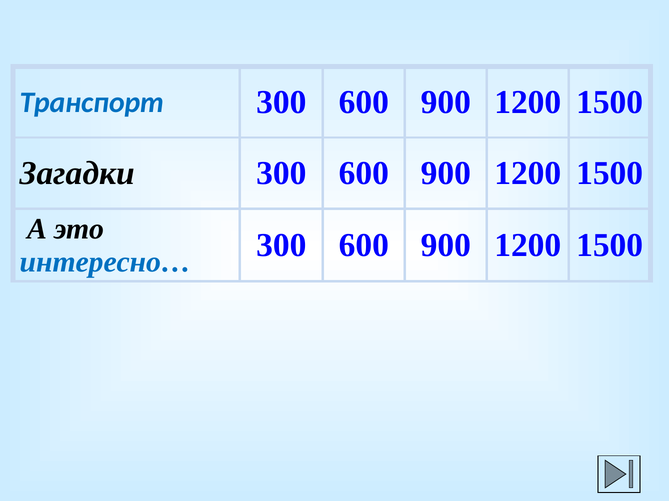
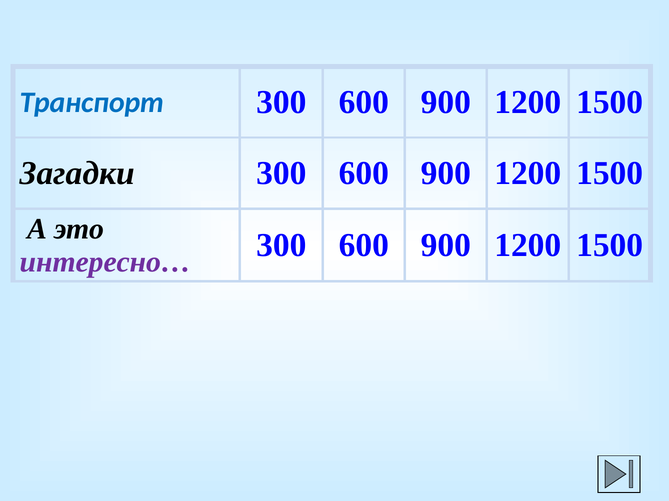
интересно… colour: blue -> purple
